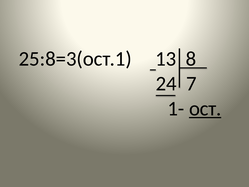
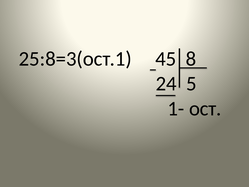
13: 13 -> 45
7: 7 -> 5
ост underline: present -> none
